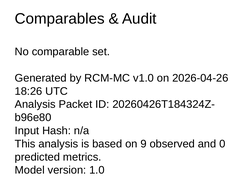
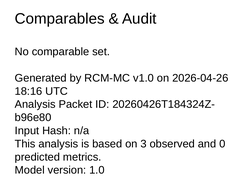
18:26: 18:26 -> 18:16
9: 9 -> 3
